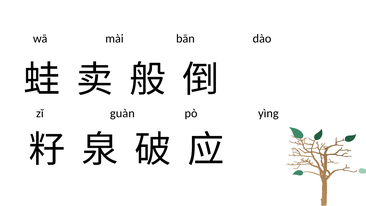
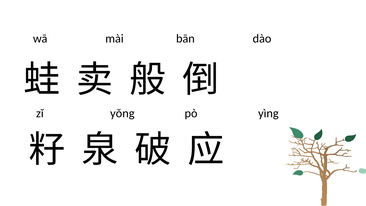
guàn: guàn -> yǒng
